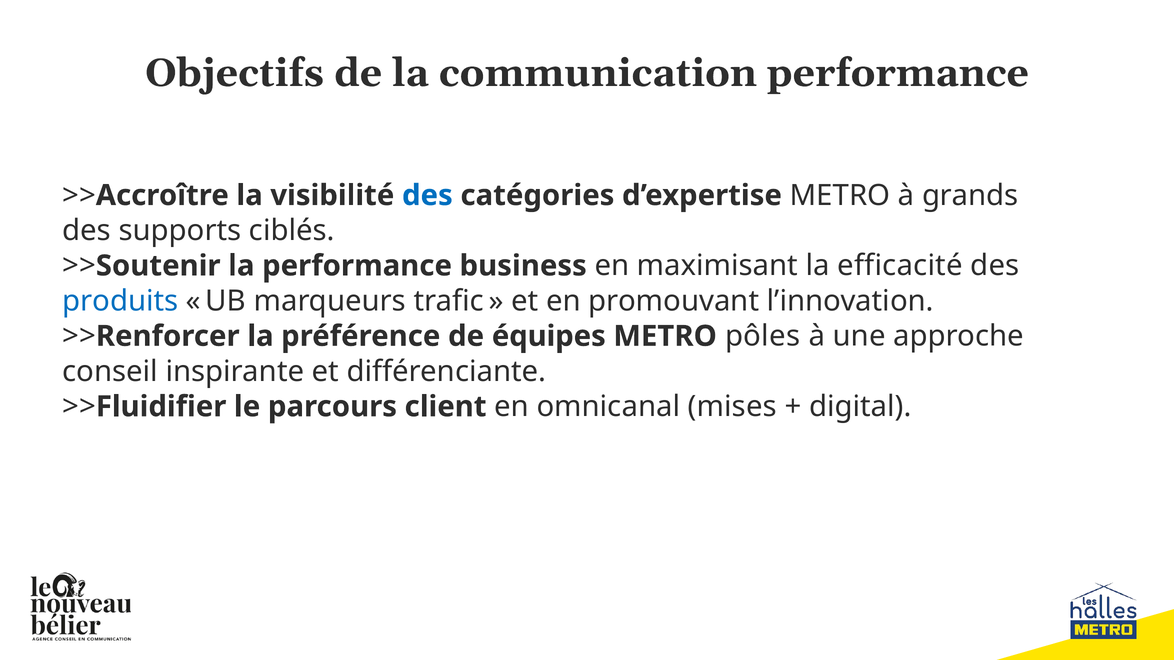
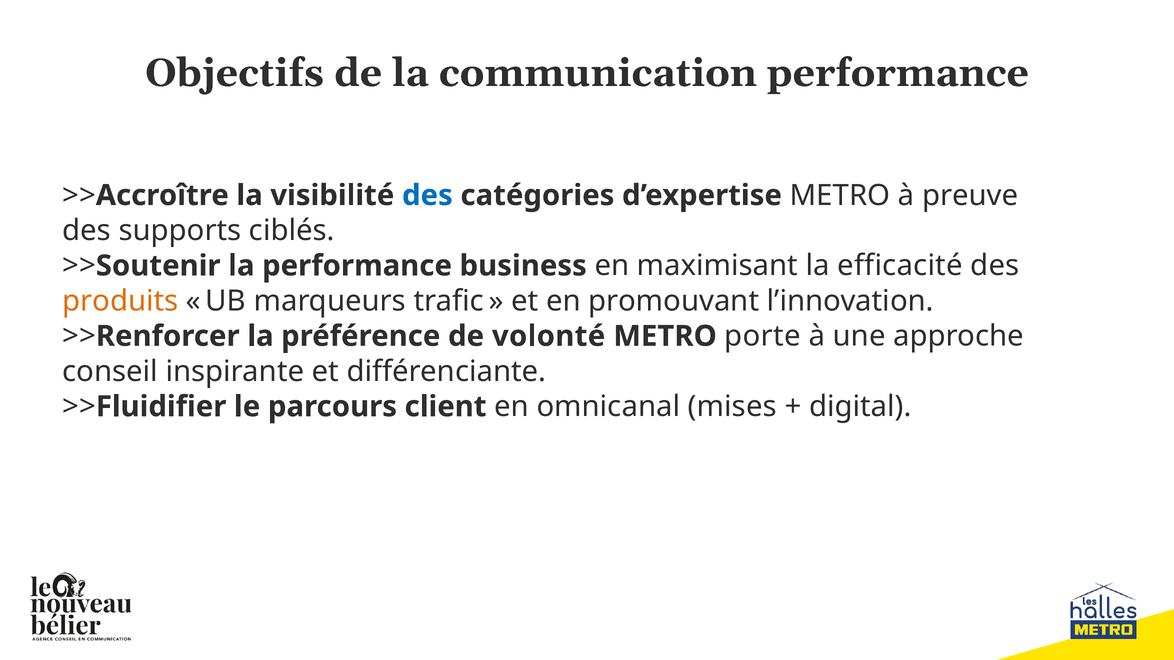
grands: grands -> preuve
produits colour: blue -> orange
équipes: équipes -> volonté
pôles: pôles -> porte
